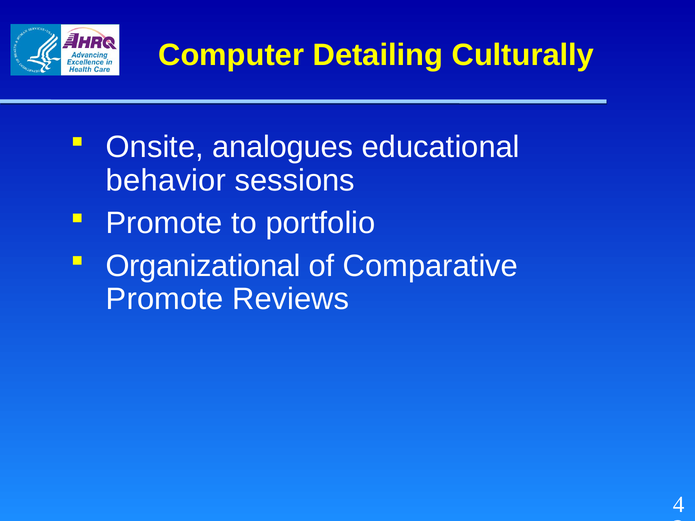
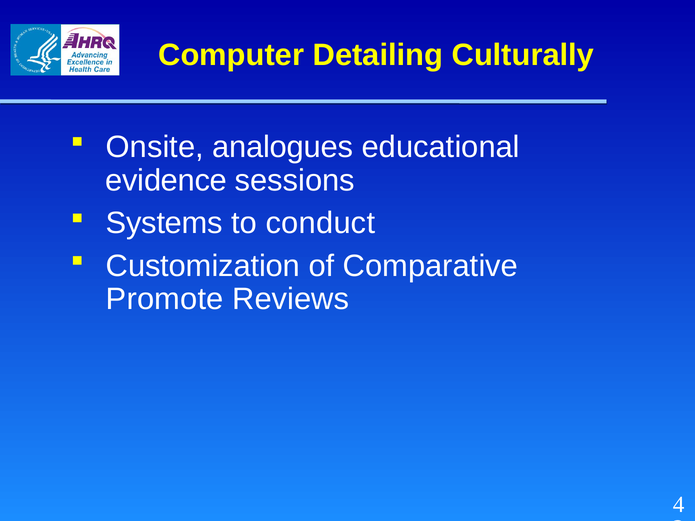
behavior: behavior -> evidence
Promote at (164, 223): Promote -> Systems
portfolio: portfolio -> conduct
Organizational: Organizational -> Customization
